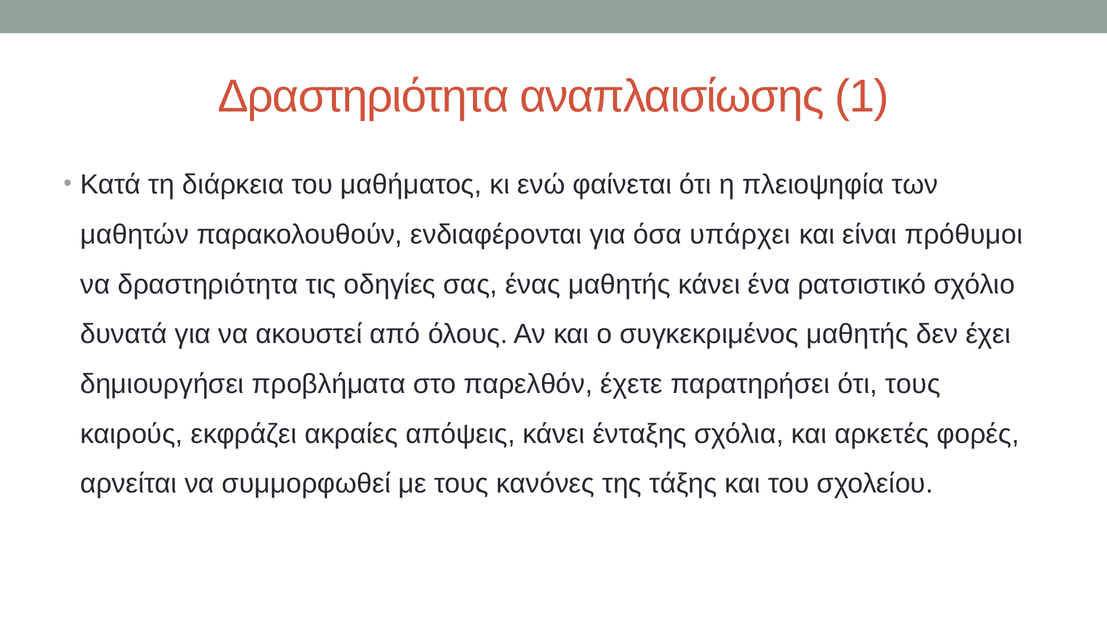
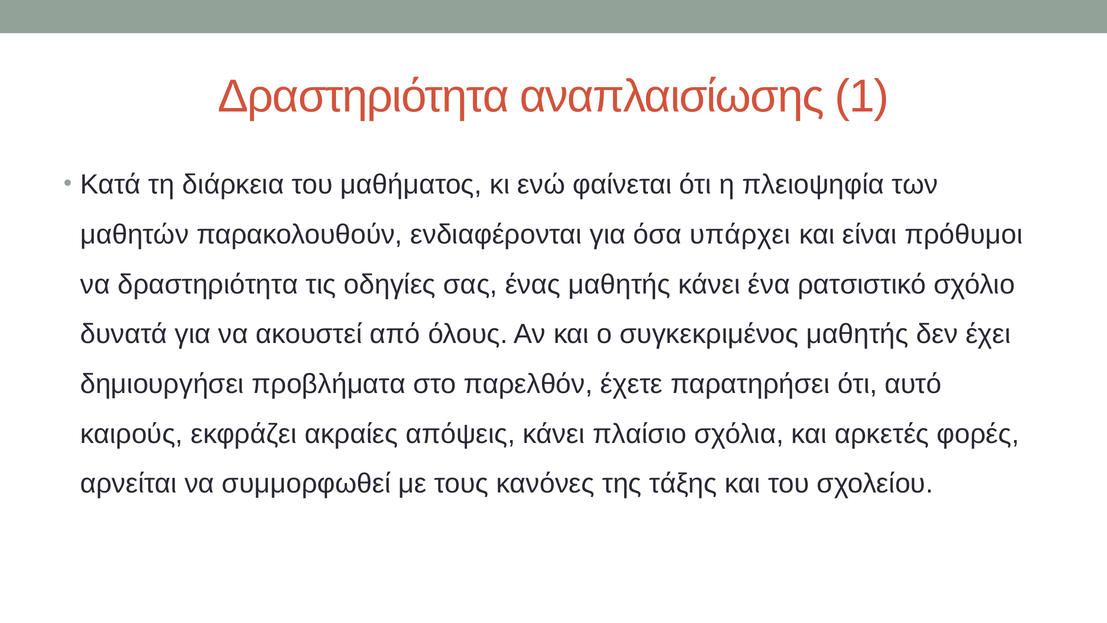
ότι τους: τους -> αυτό
ένταξης: ένταξης -> πλαίσιο
